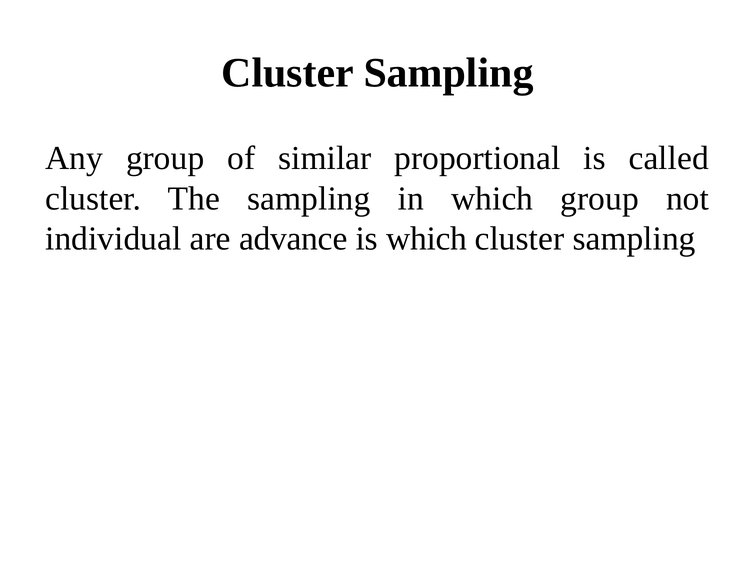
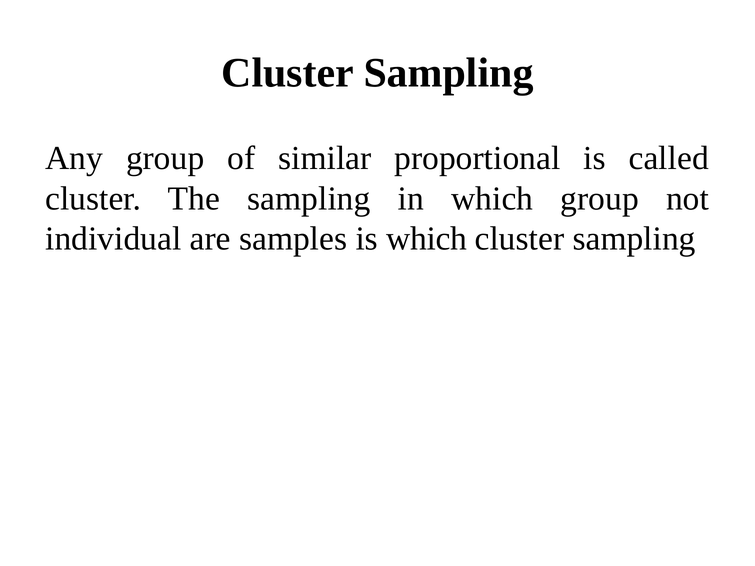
advance: advance -> samples
